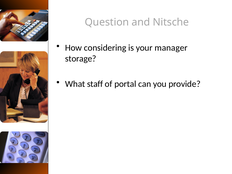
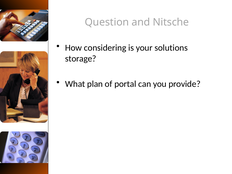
manager: manager -> solutions
staff: staff -> plan
